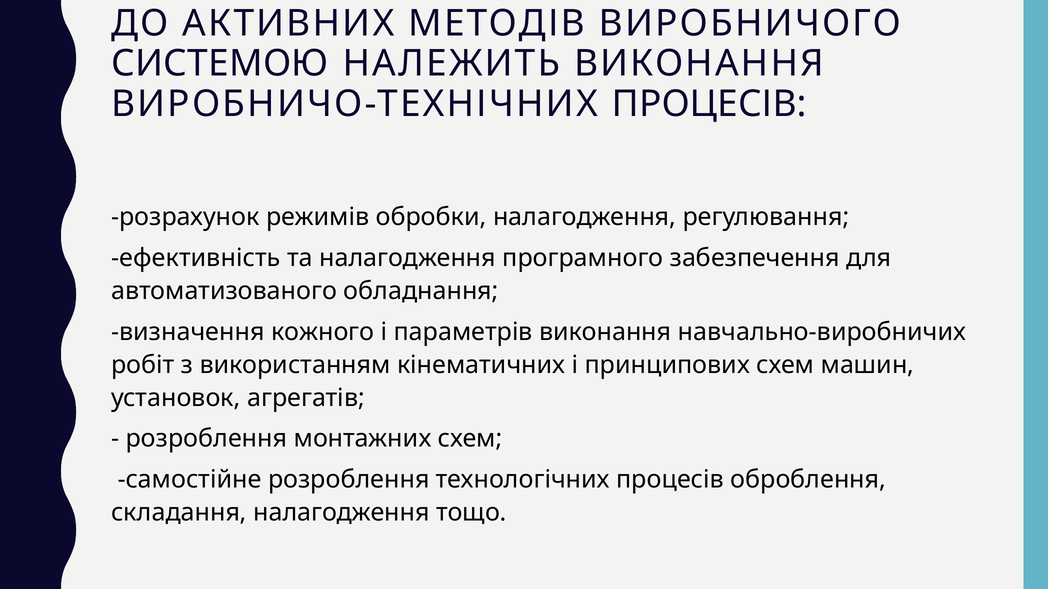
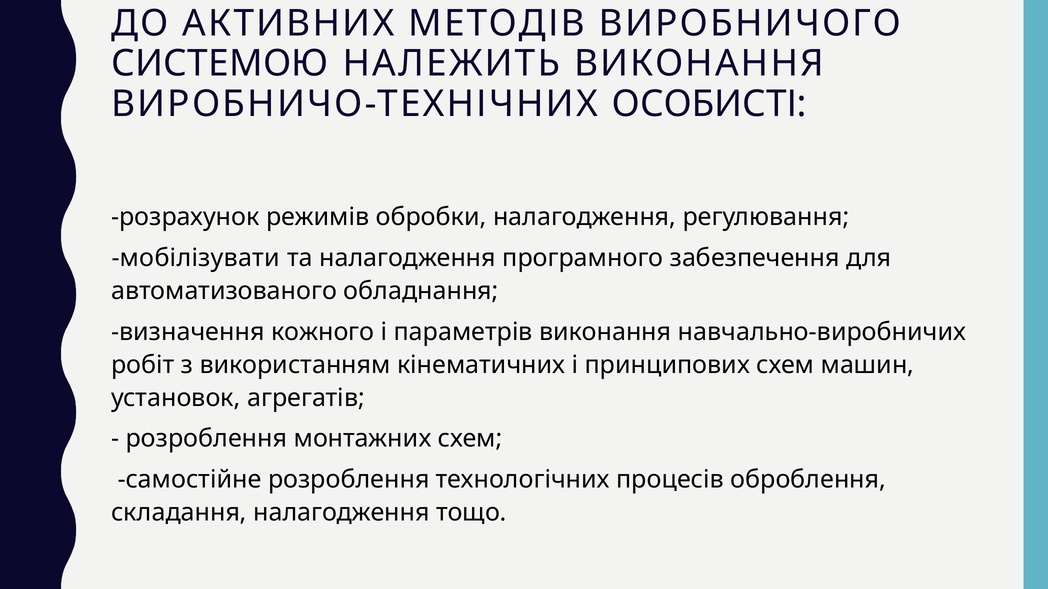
ВИРОБНИЧО-ТЕХНІЧНИХ ПРОЦЕСІВ: ПРОЦЕСІВ -> ОСОБИСТІ
ефективність: ефективність -> мобілізувати
